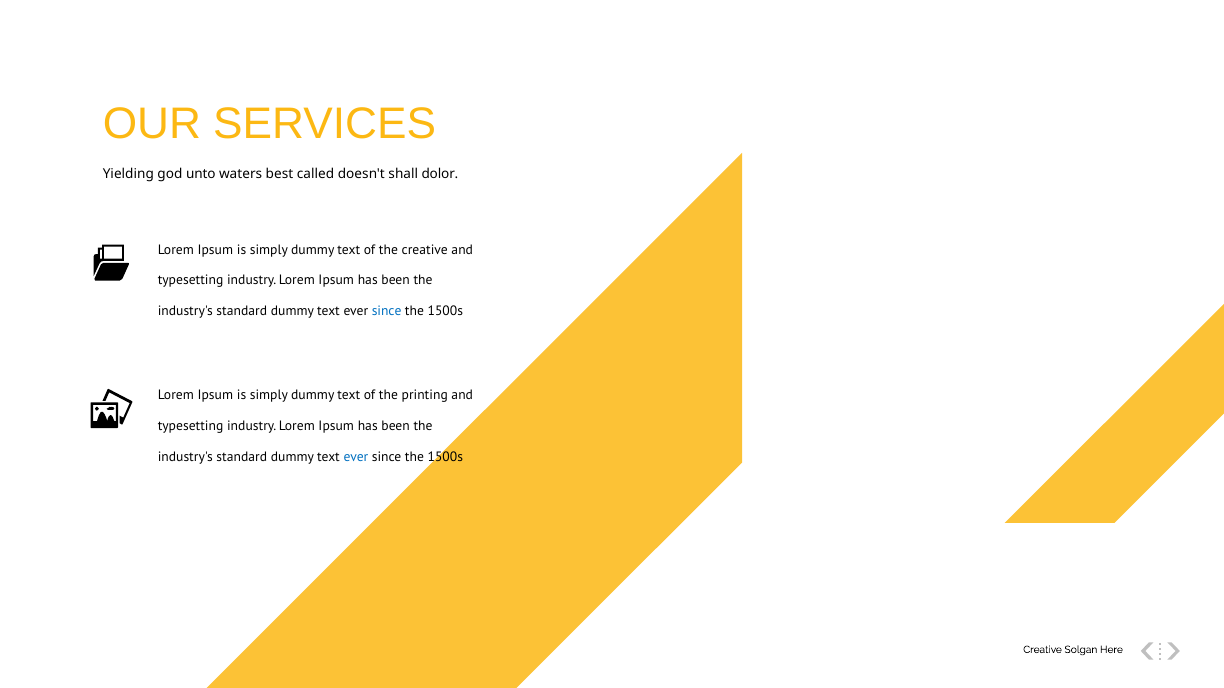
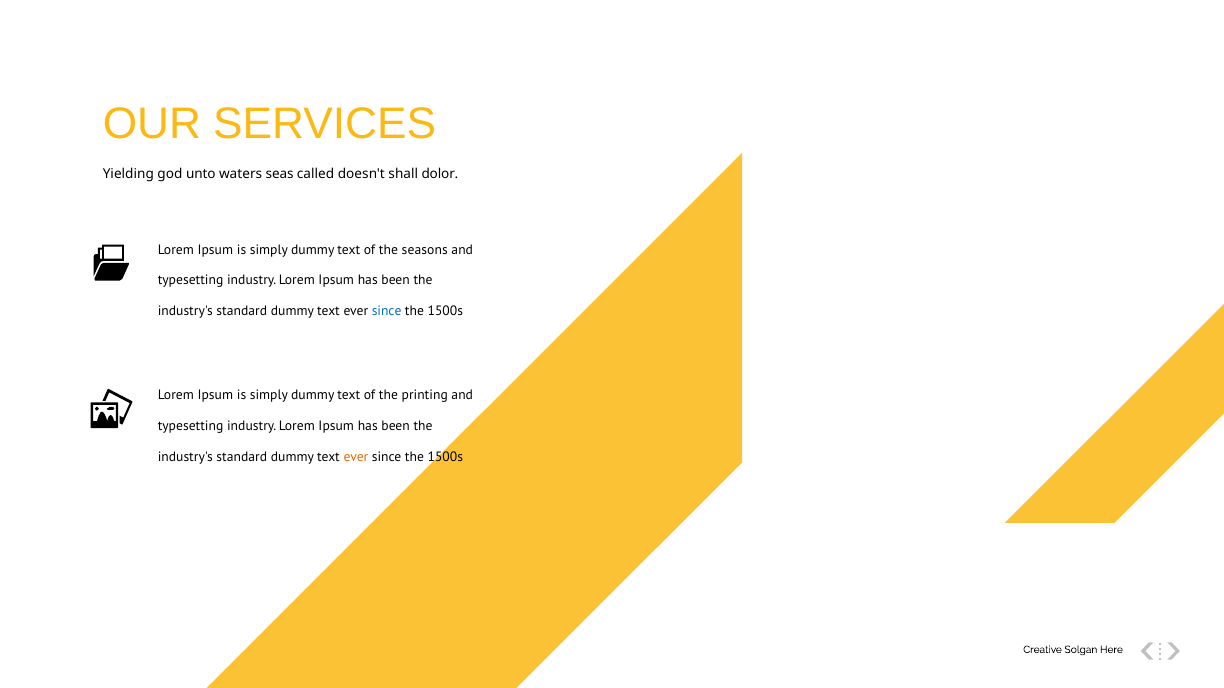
best: best -> seas
the creative: creative -> seasons
ever at (356, 458) colour: blue -> orange
